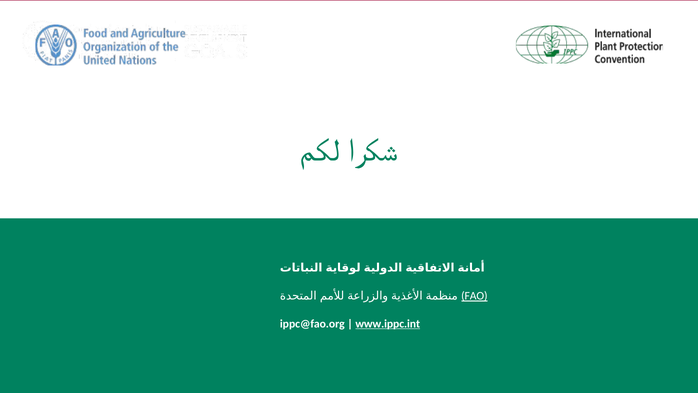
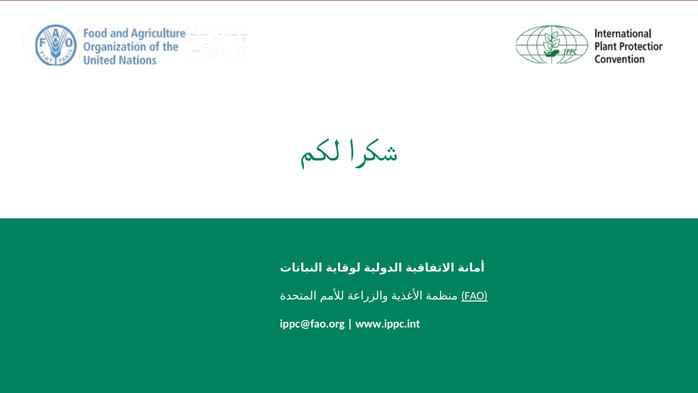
www.ippc.int underline: present -> none
